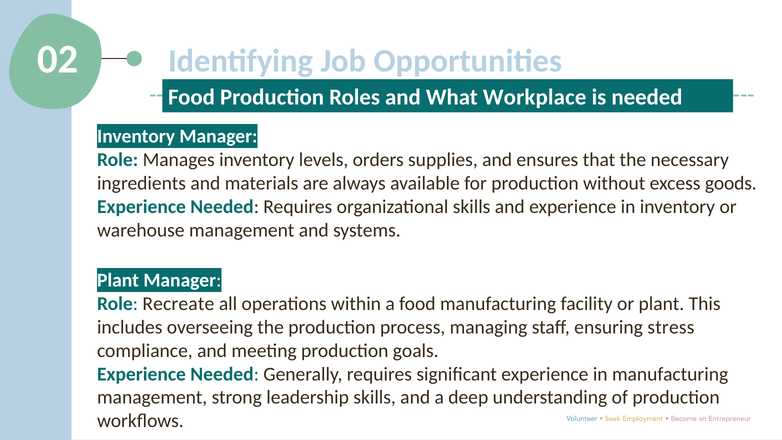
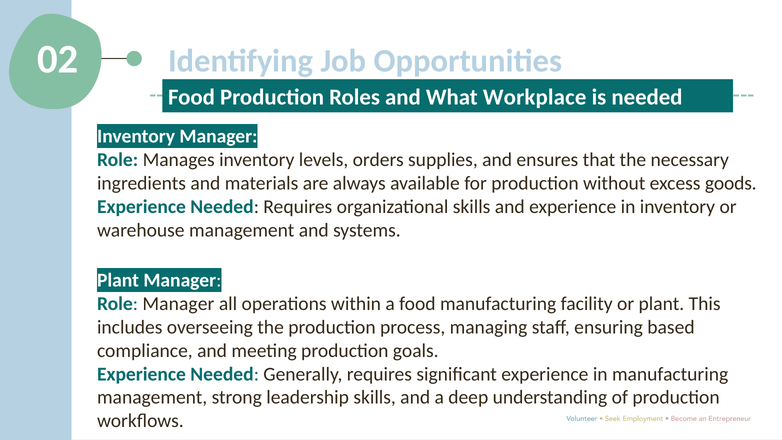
Role Recreate: Recreate -> Manager
stress: stress -> based
